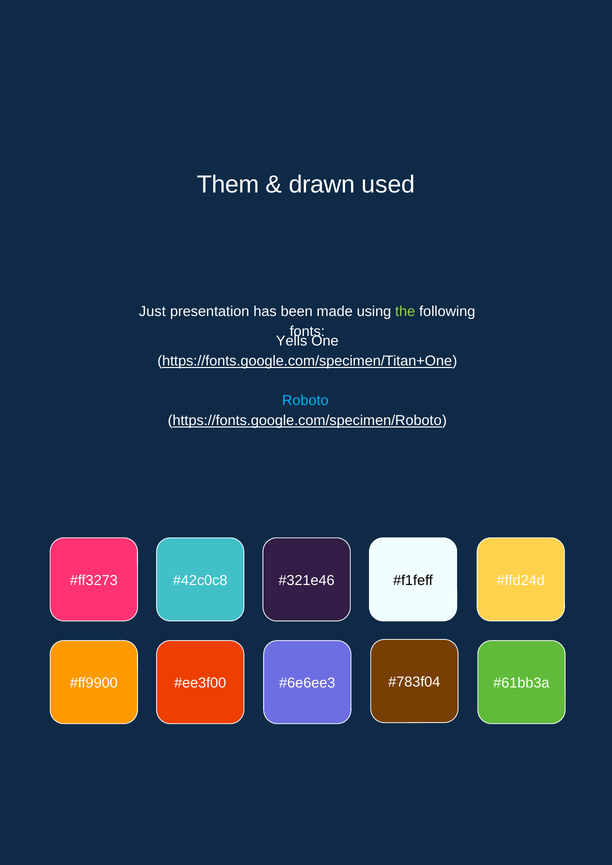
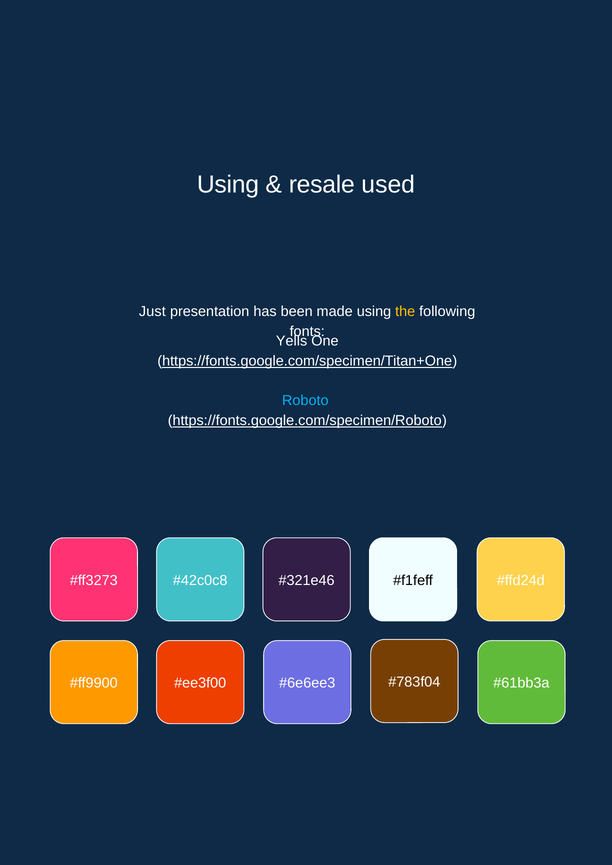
Them at (228, 185): Them -> Using
drawn: drawn -> resale
the colour: light green -> yellow
